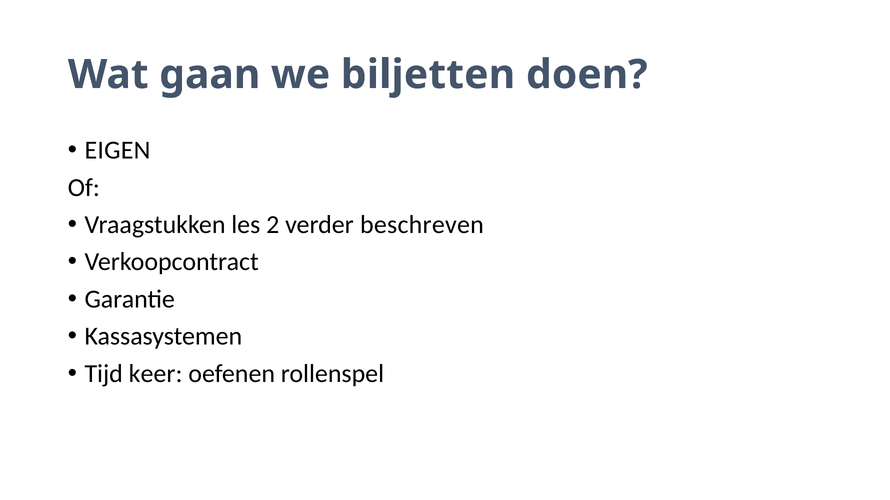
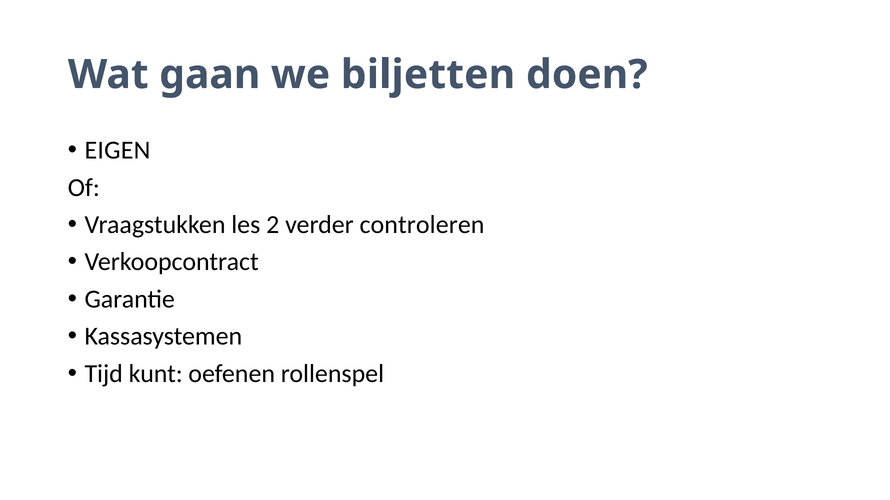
beschreven: beschreven -> controleren
keer: keer -> kunt
